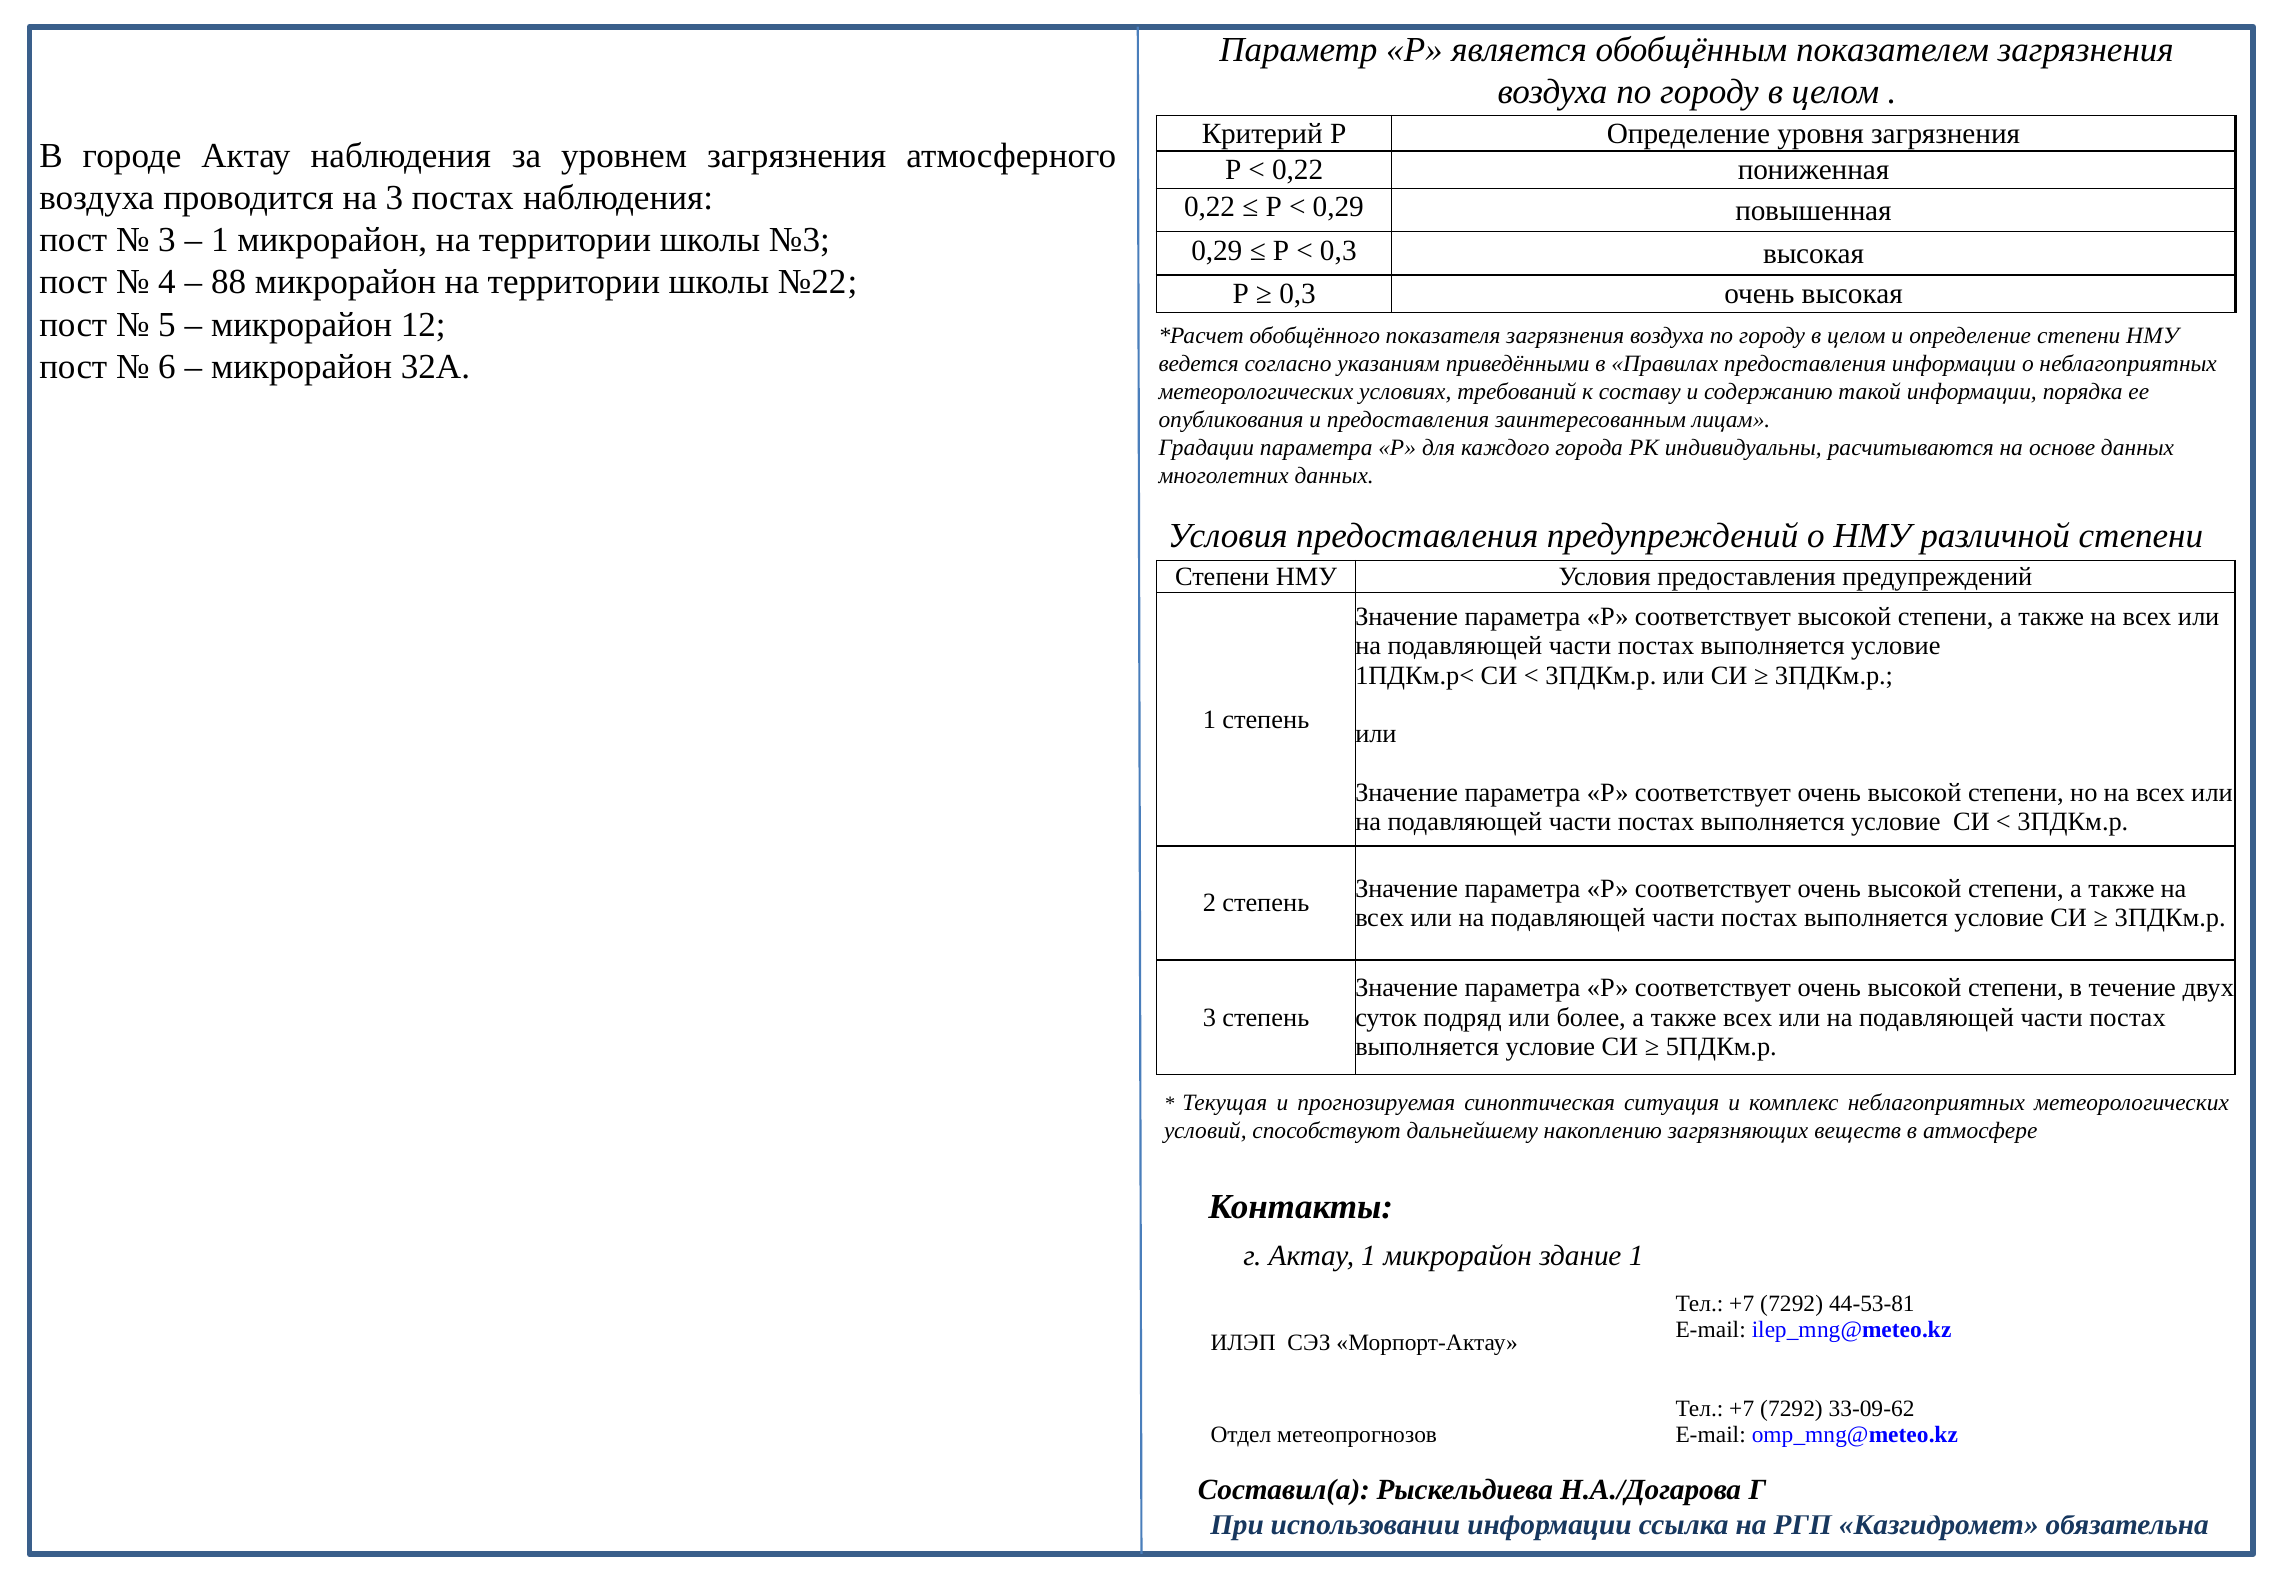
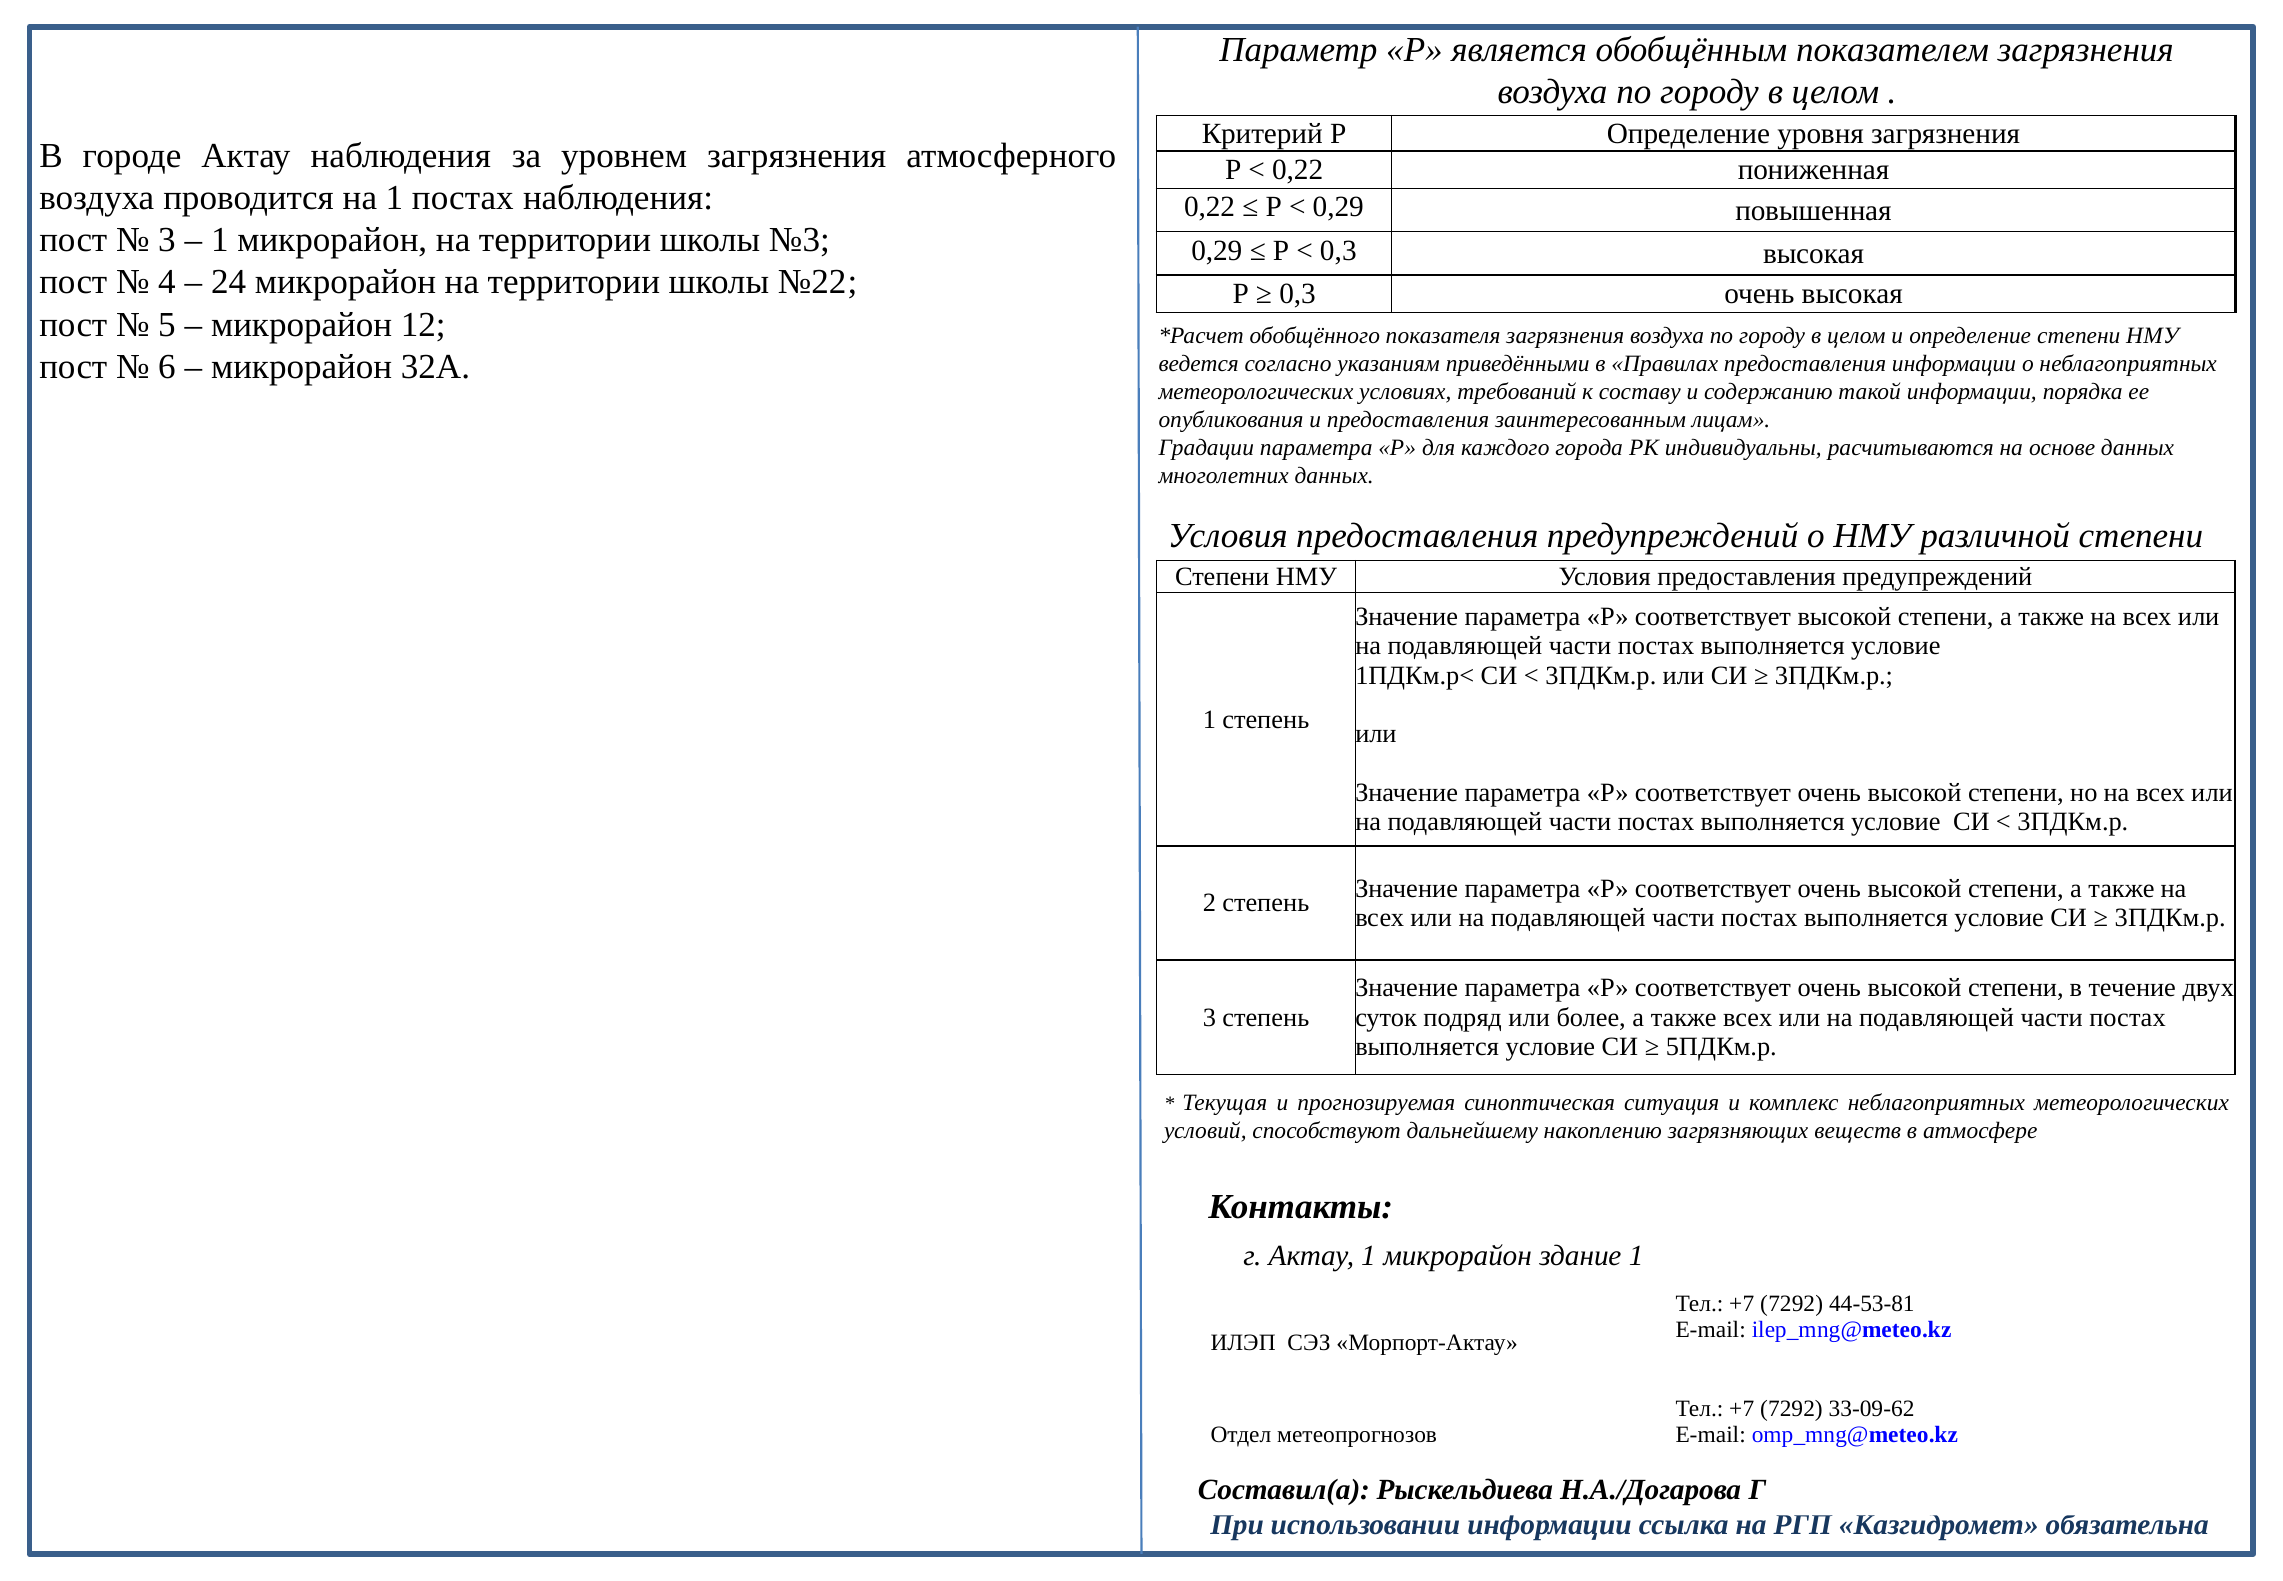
на 3: 3 -> 1
88: 88 -> 24
